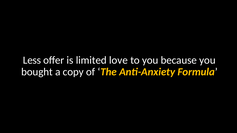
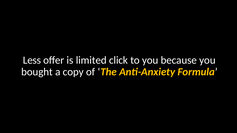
love: love -> click
